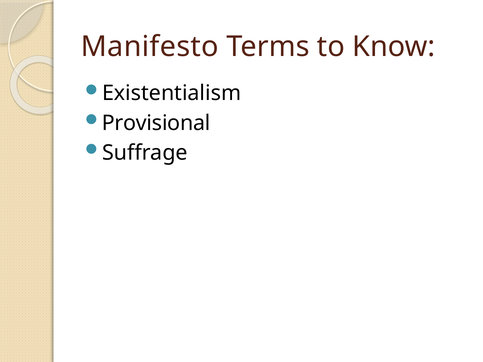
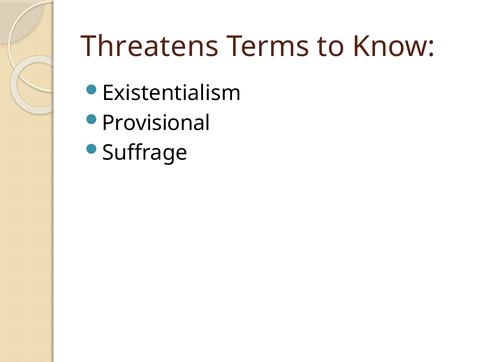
Manifesto: Manifesto -> Threatens
